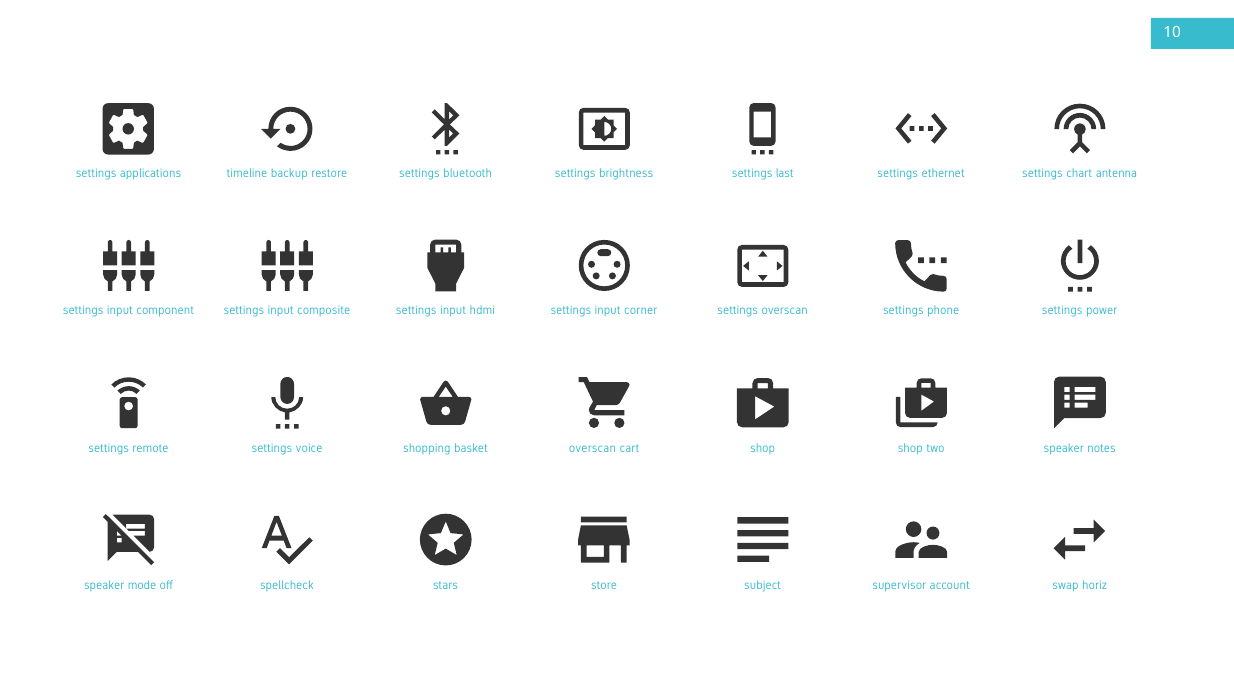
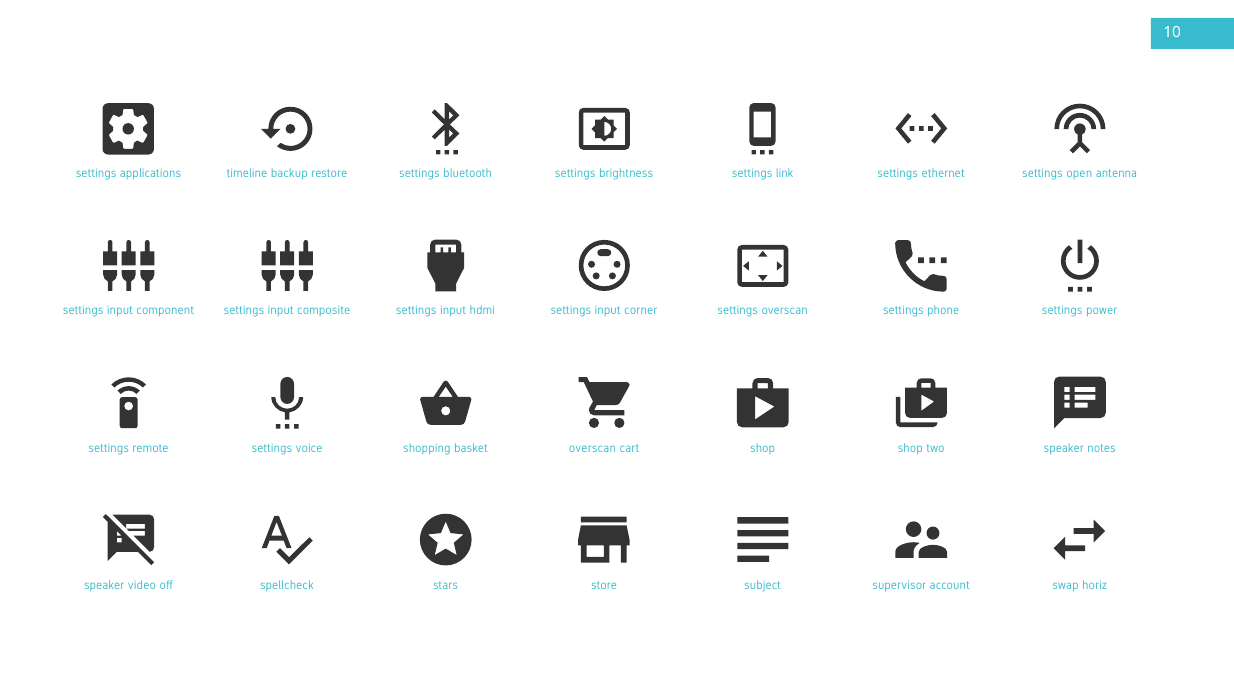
last: last -> link
chart: chart -> open
mode: mode -> video
